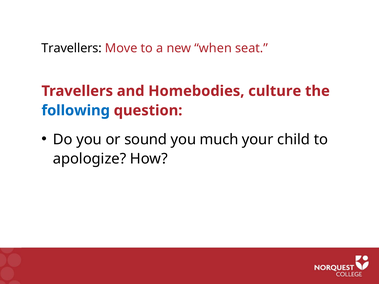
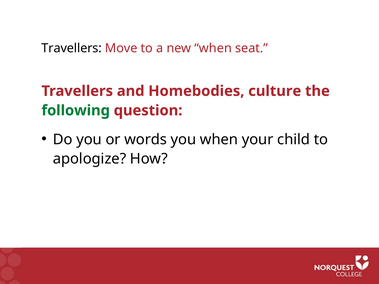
following colour: blue -> green
sound: sound -> words
you much: much -> when
